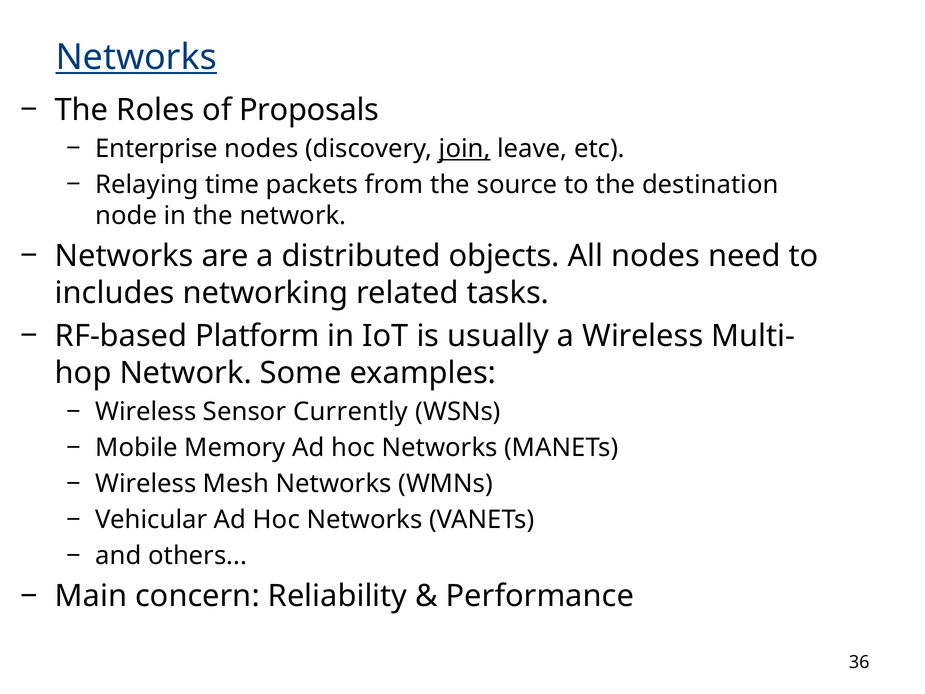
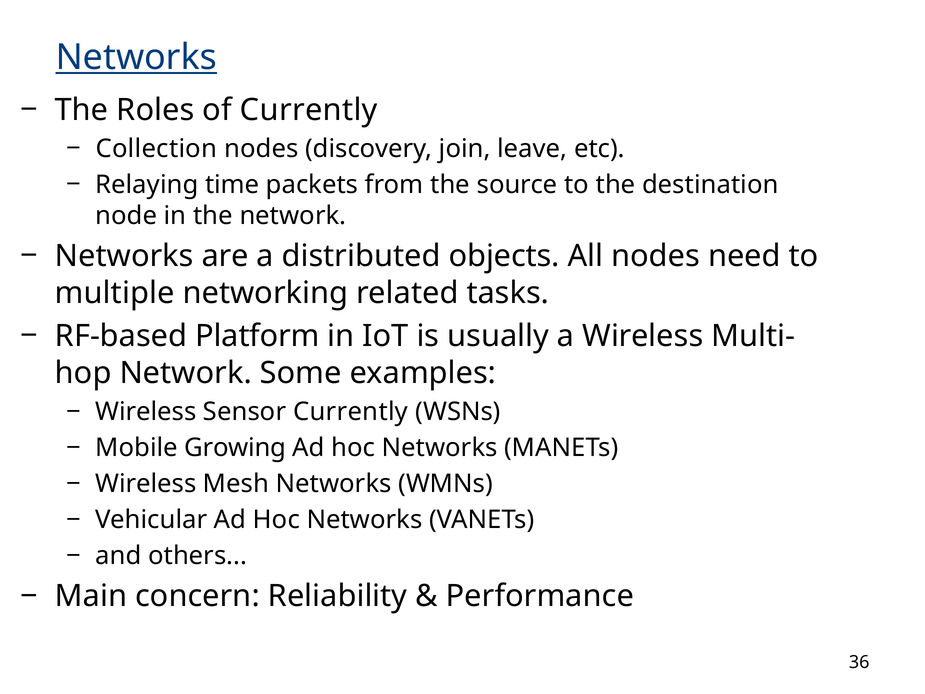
of Proposals: Proposals -> Currently
Enterprise: Enterprise -> Collection
join underline: present -> none
includes: includes -> multiple
Memory: Memory -> Growing
